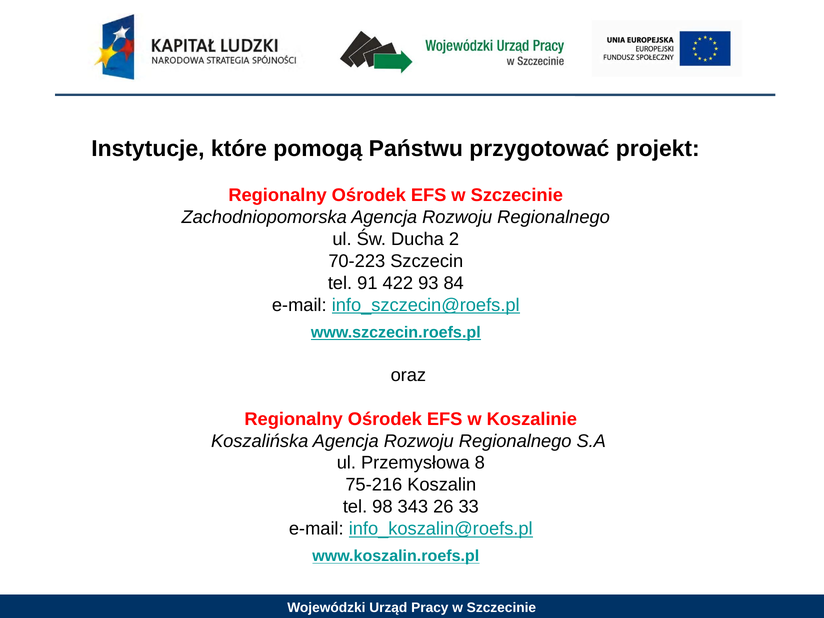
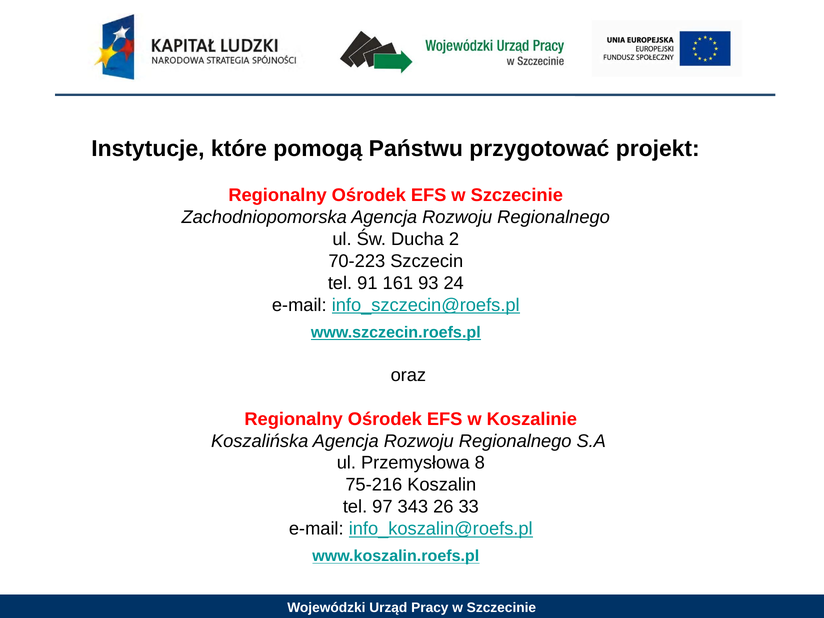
422: 422 -> 161
84: 84 -> 24
98: 98 -> 97
